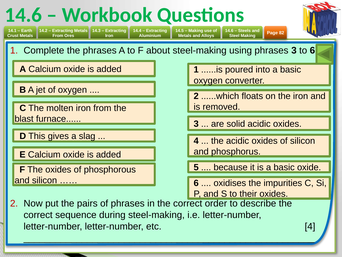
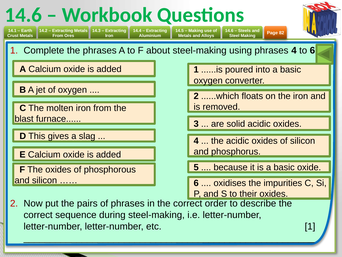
phrases 3: 3 -> 4
etc 4: 4 -> 1
